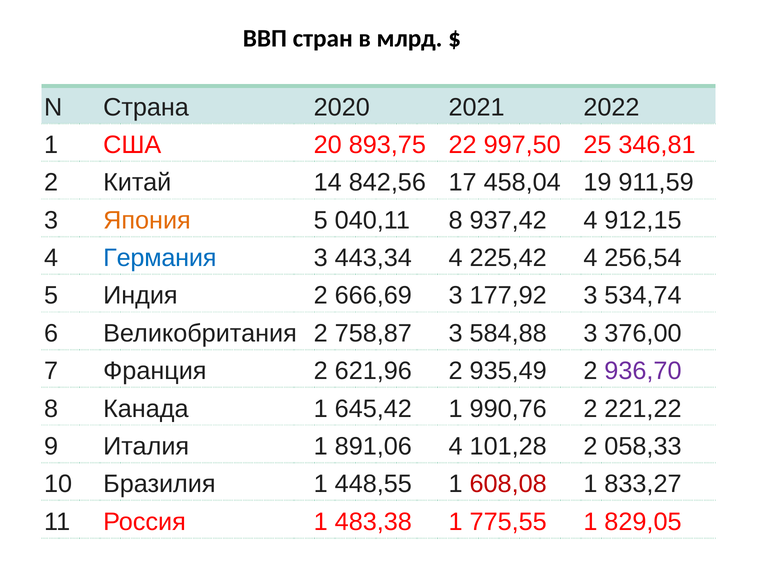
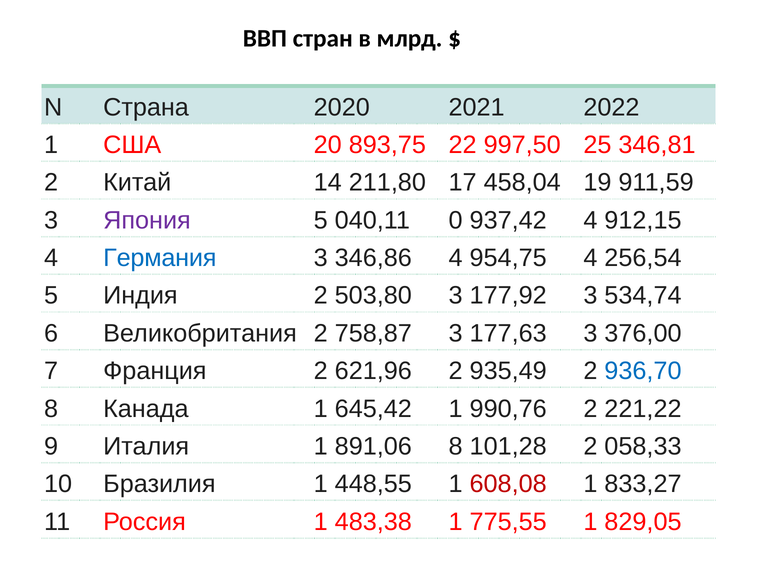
842,56: 842,56 -> 211,80
Япония colour: orange -> purple
040,11 8: 8 -> 0
443,34: 443,34 -> 346,86
225,42: 225,42 -> 954,75
666,69: 666,69 -> 503,80
584,88: 584,88 -> 177,63
936,70 colour: purple -> blue
891,06 4: 4 -> 8
